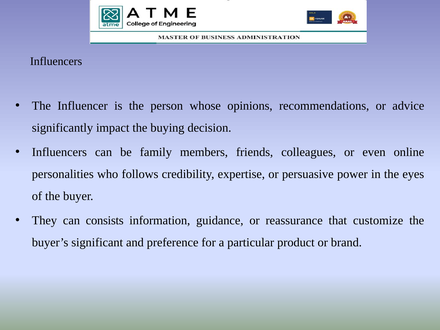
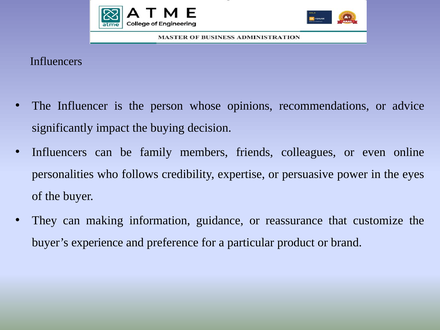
consists: consists -> making
significant: significant -> experience
